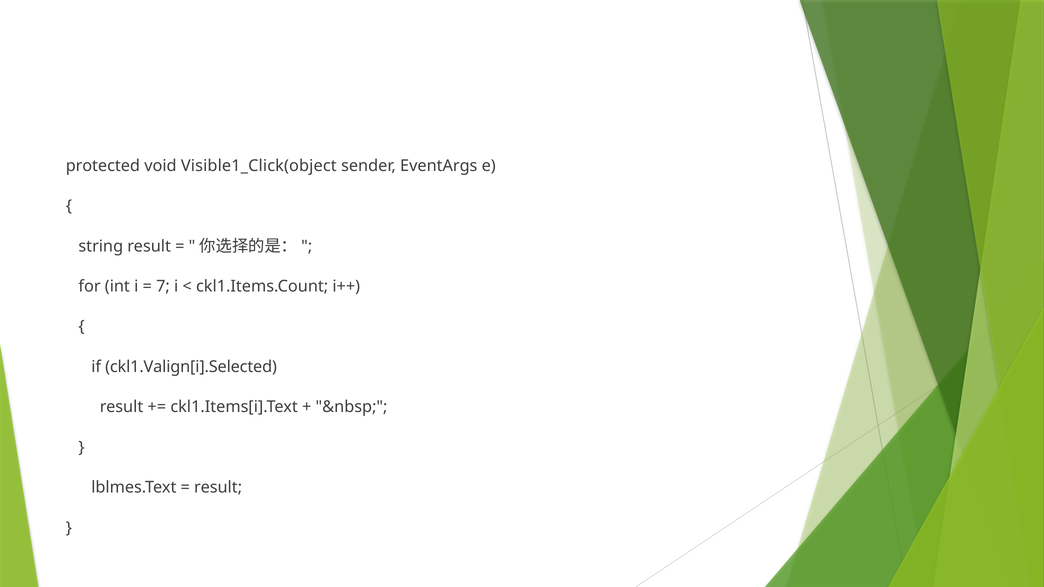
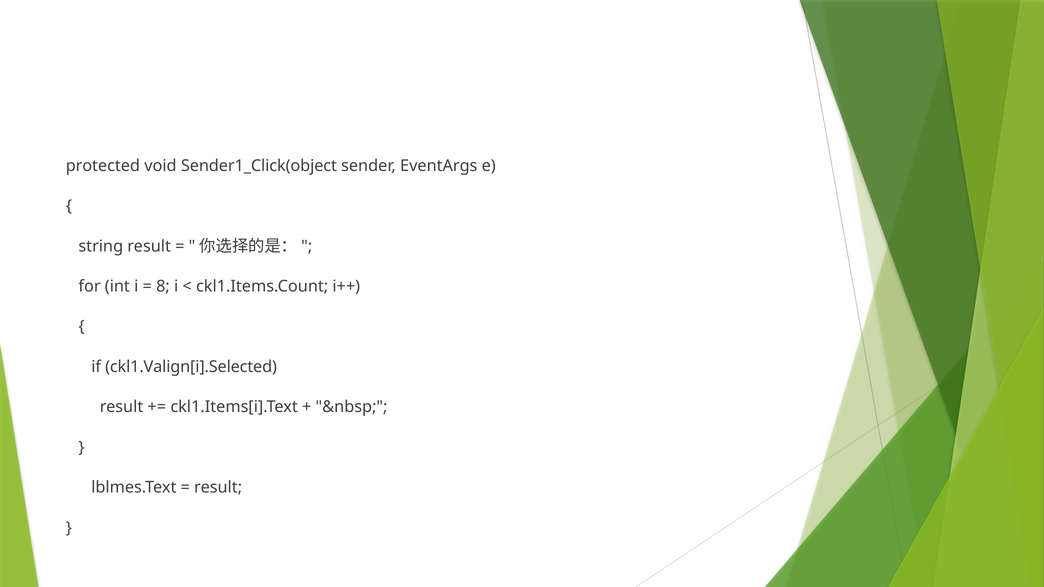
Visible1_Click(object: Visible1_Click(object -> Sender1_Click(object
7: 7 -> 8
